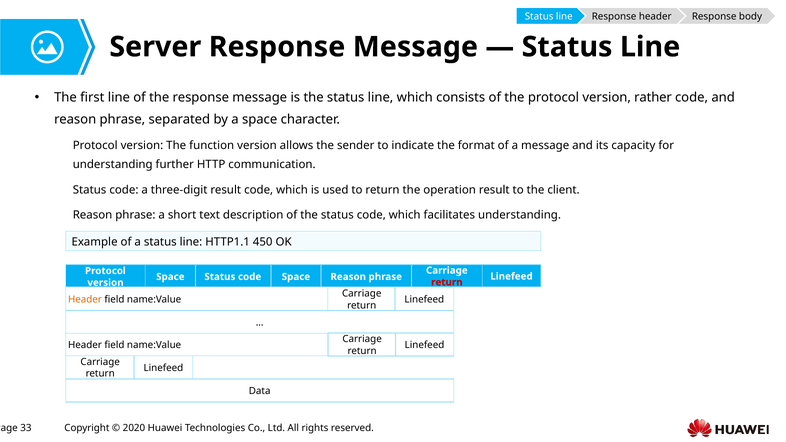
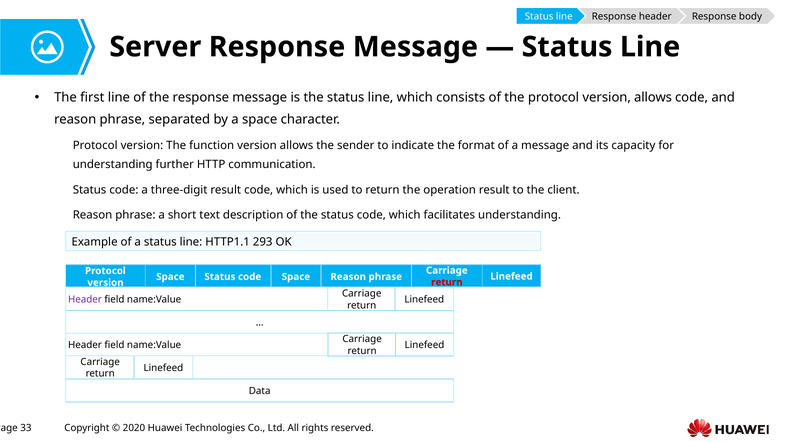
protocol version rather: rather -> allows
450: 450 -> 293
Header at (85, 300) colour: orange -> purple
